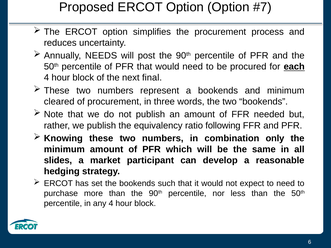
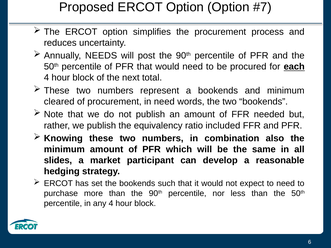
final: final -> total
in three: three -> need
following: following -> included
only: only -> also
